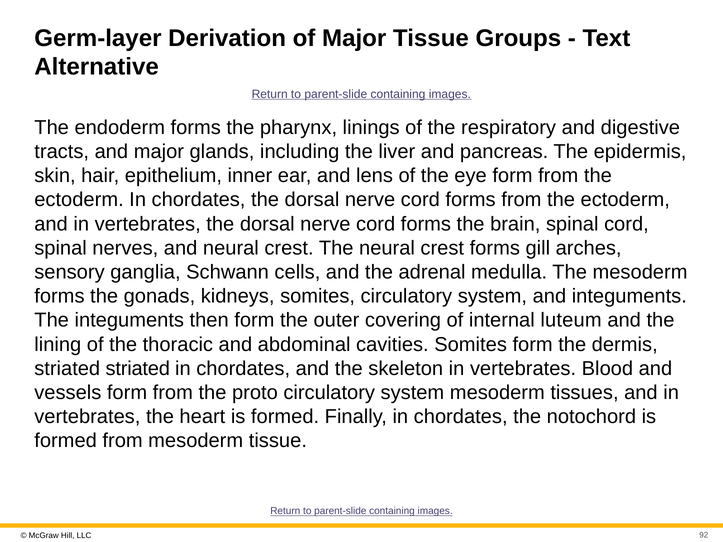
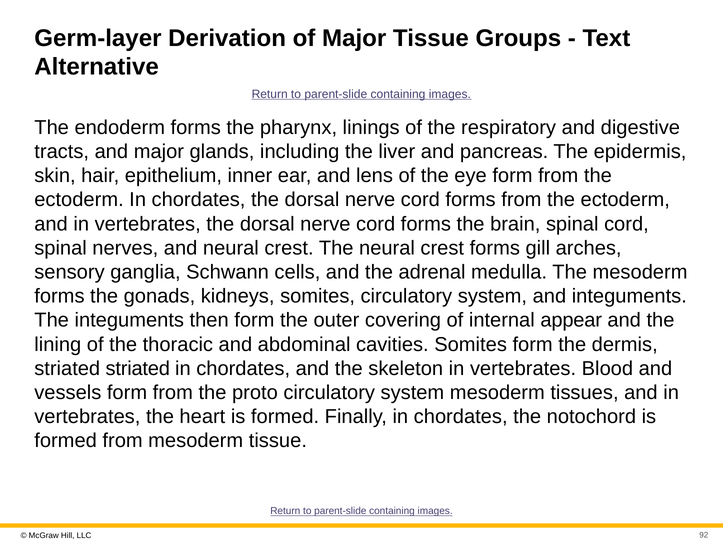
luteum: luteum -> appear
